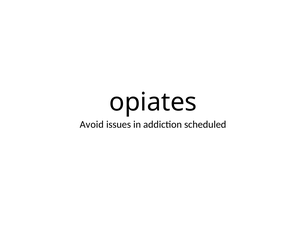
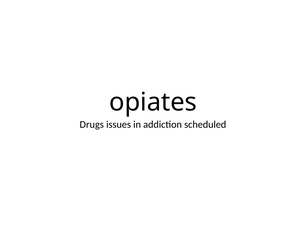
Avoid: Avoid -> Drugs
